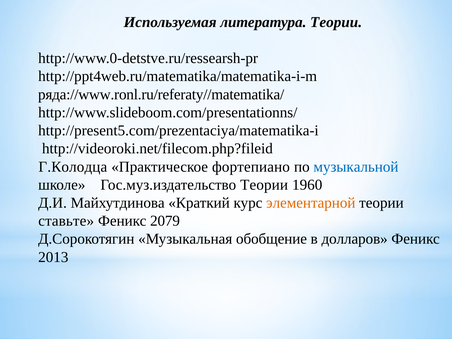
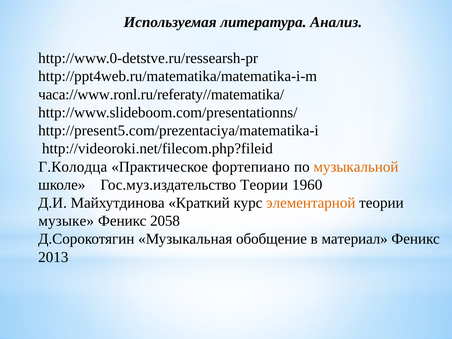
литература Теории: Теории -> Анализ
ряда://www.ronl.ru/referaty//matematika/: ряда://www.ronl.ru/referaty//matematika/ -> часа://www.ronl.ru/referaty//matematika/
музыкальной colour: blue -> orange
ставьте: ставьте -> музыке
2079: 2079 -> 2058
долларов: долларов -> материал
